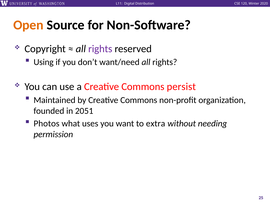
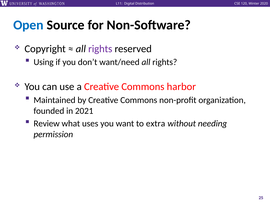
Open colour: orange -> blue
persist: persist -> harbor
2051: 2051 -> 2021
Photos: Photos -> Review
